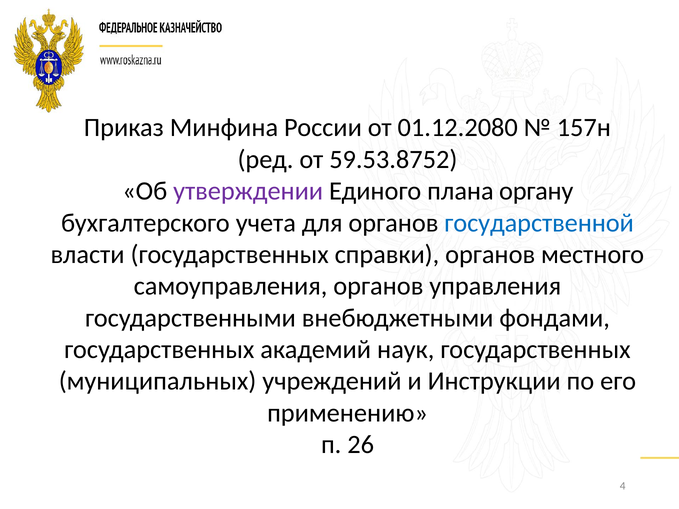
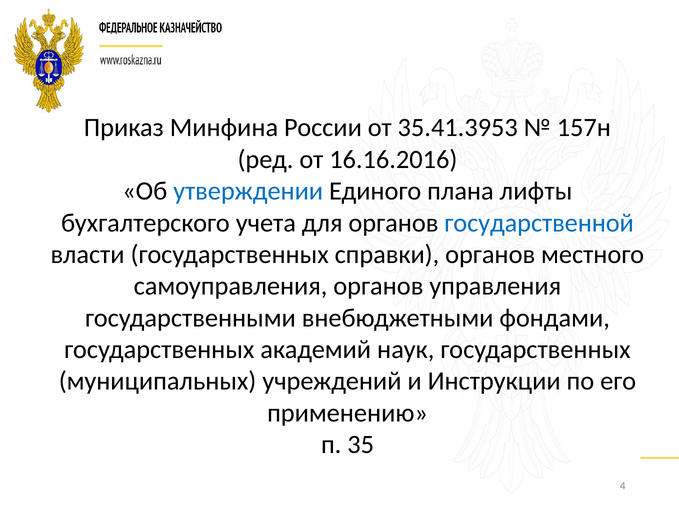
01.12.2080: 01.12.2080 -> 35.41.3953
59.53.8752: 59.53.8752 -> 16.16.2016
утверждении colour: purple -> blue
органу: органу -> лифты
26: 26 -> 35
